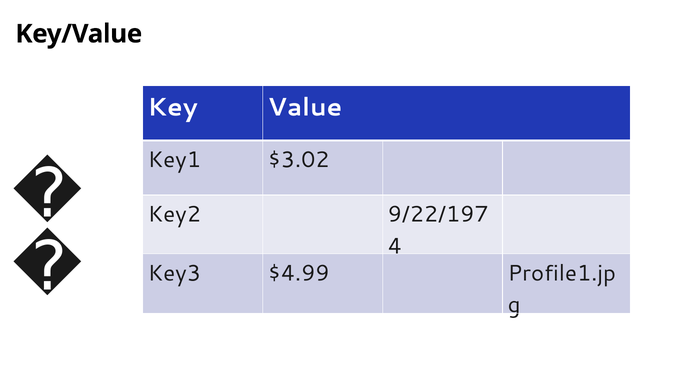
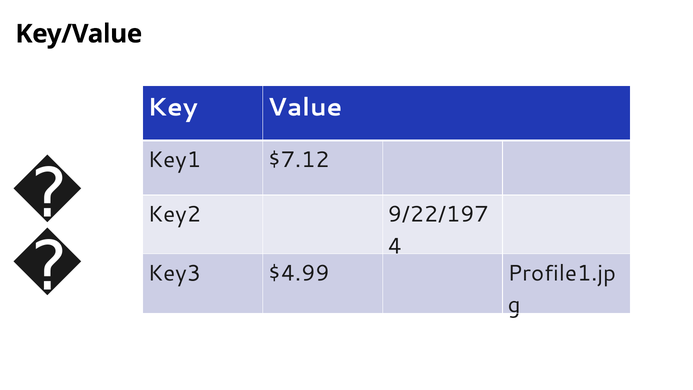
$3.02: $3.02 -> $7.12
